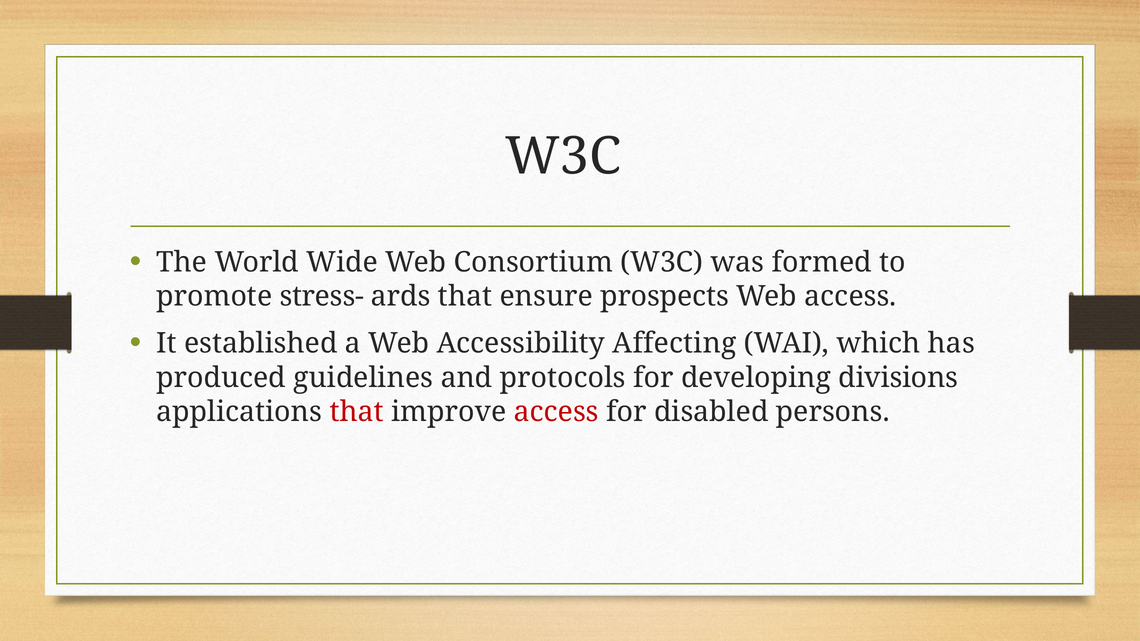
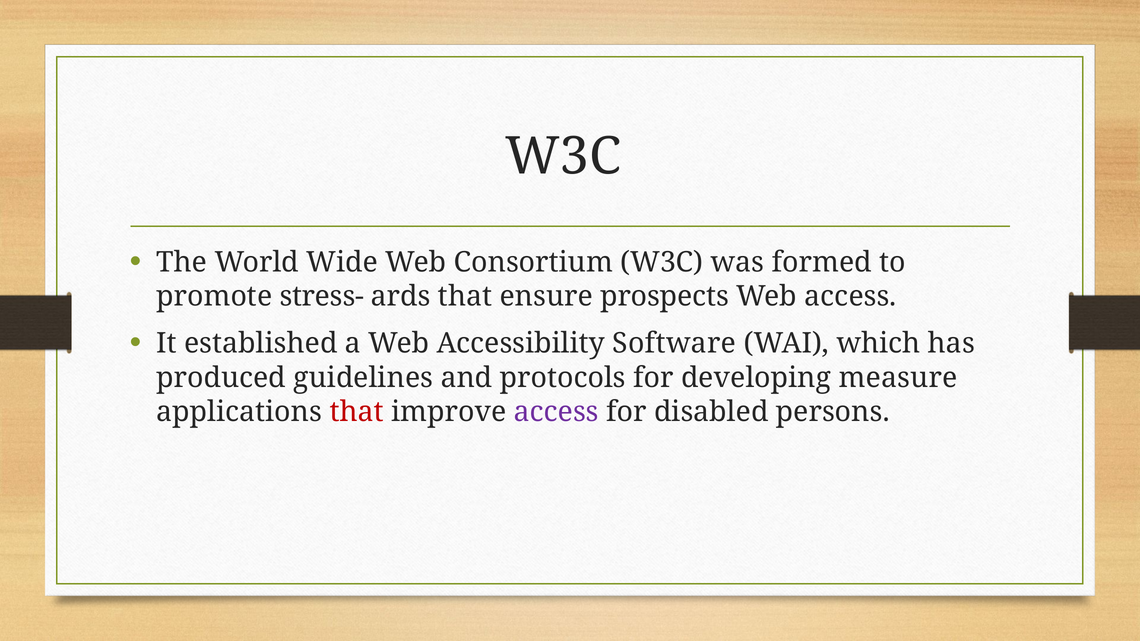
Affecting: Affecting -> Software
divisions: divisions -> measure
access at (556, 412) colour: red -> purple
